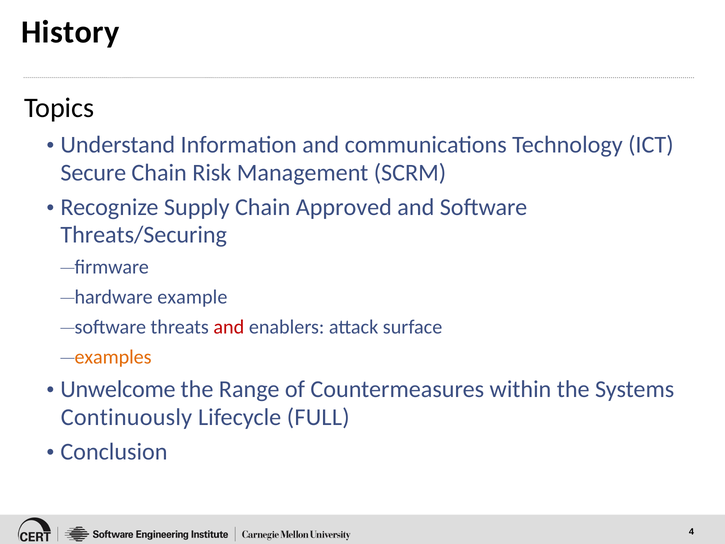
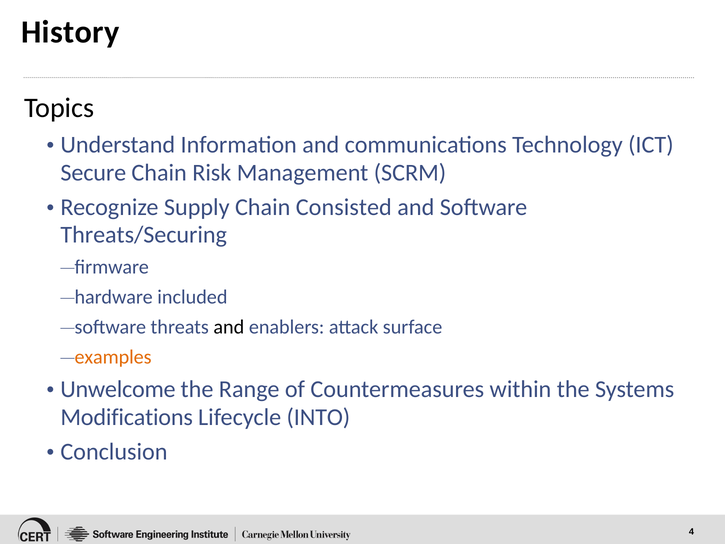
Approved: Approved -> Consisted
example: example -> included
and at (229, 327) colour: red -> black
Continuously: Continuously -> Modifications
FULL: FULL -> INTO
